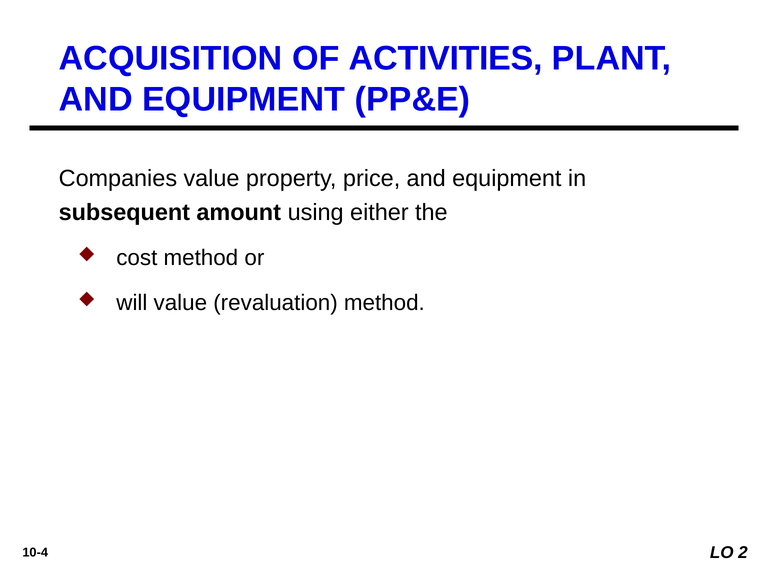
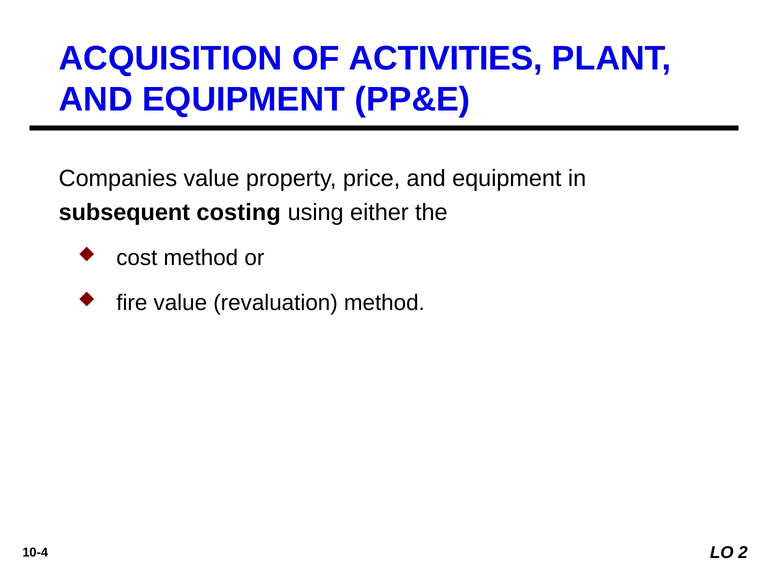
amount: amount -> costing
will: will -> fire
